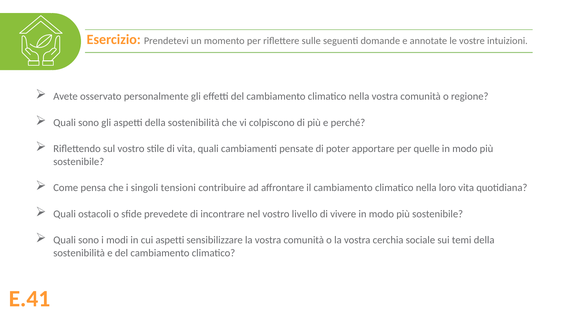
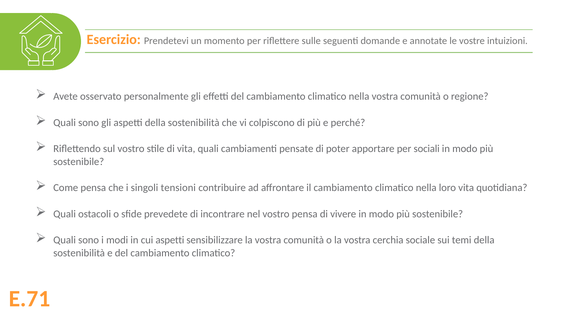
quelle: quelle -> sociali
vostro livello: livello -> pensa
E.41: E.41 -> E.71
